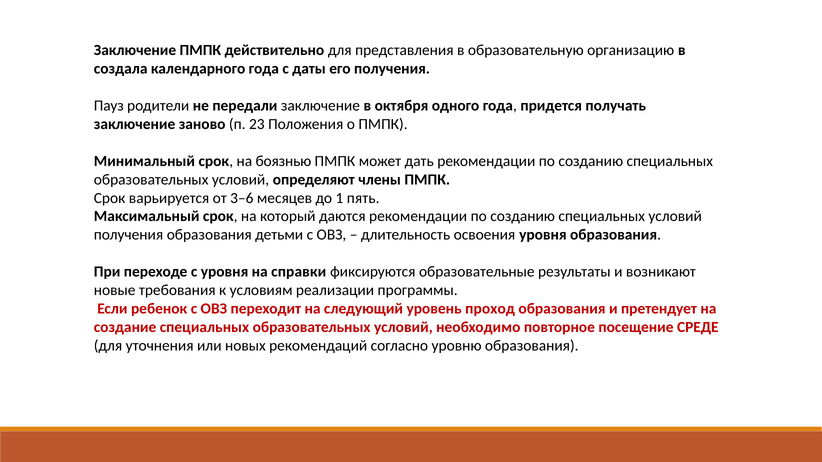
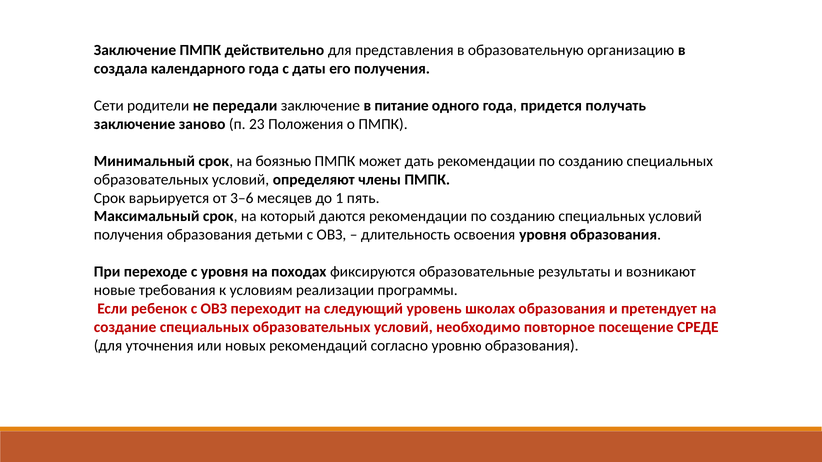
Пауз: Пауз -> Сети
октября: октября -> питание
справки: справки -> походах
проход: проход -> школах
